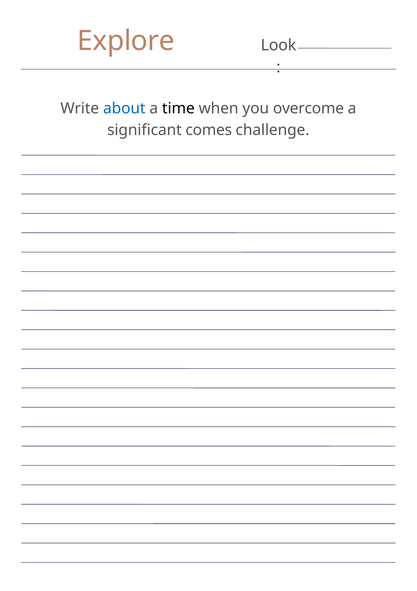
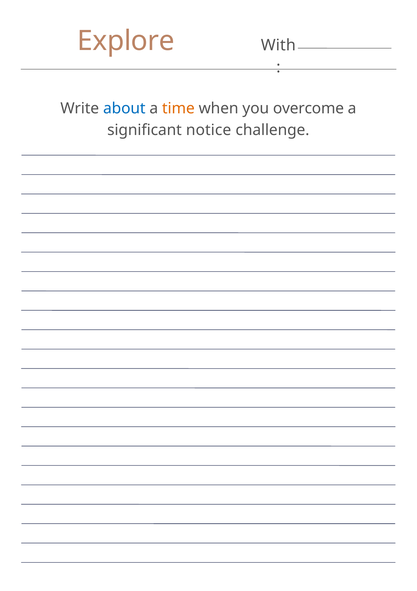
Look: Look -> With
time colour: black -> orange
comes: comes -> notice
